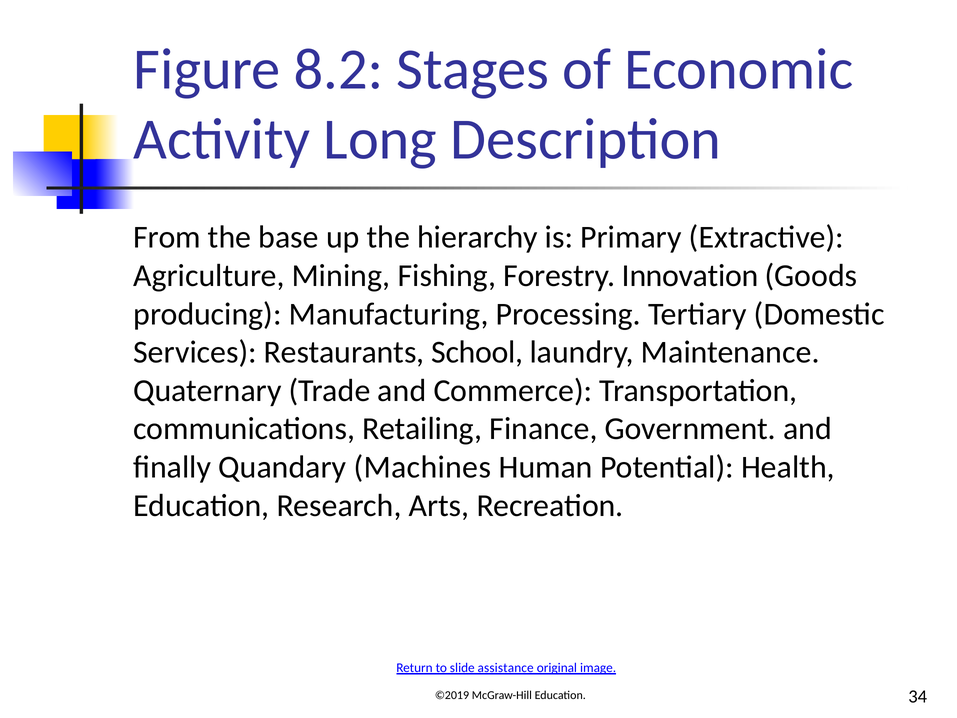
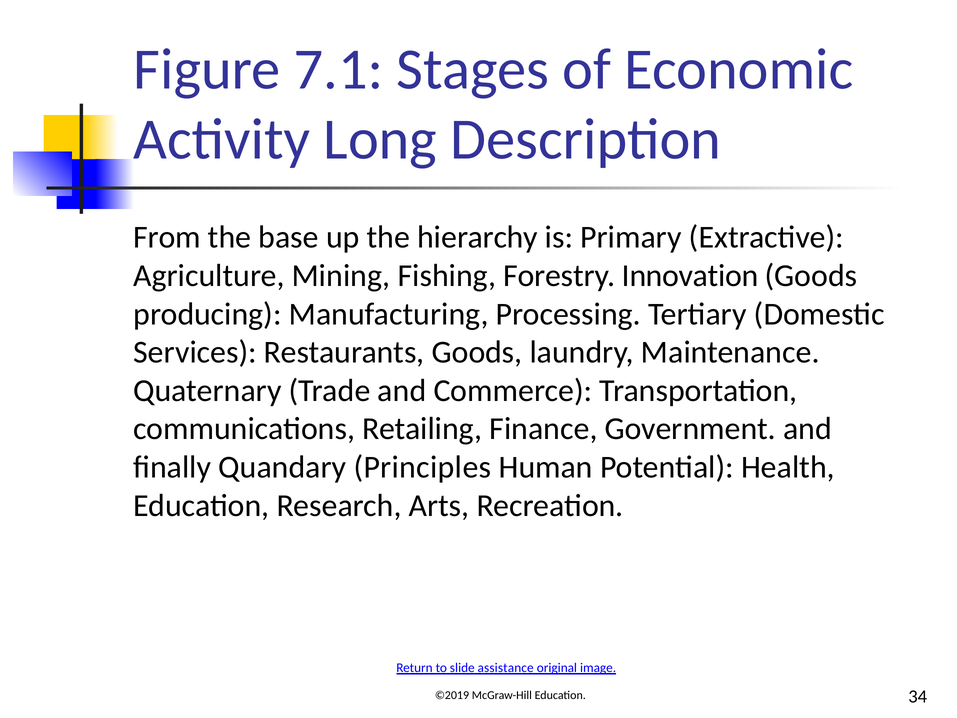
8.2: 8.2 -> 7.1
Restaurants School: School -> Goods
Machines: Machines -> Principles
